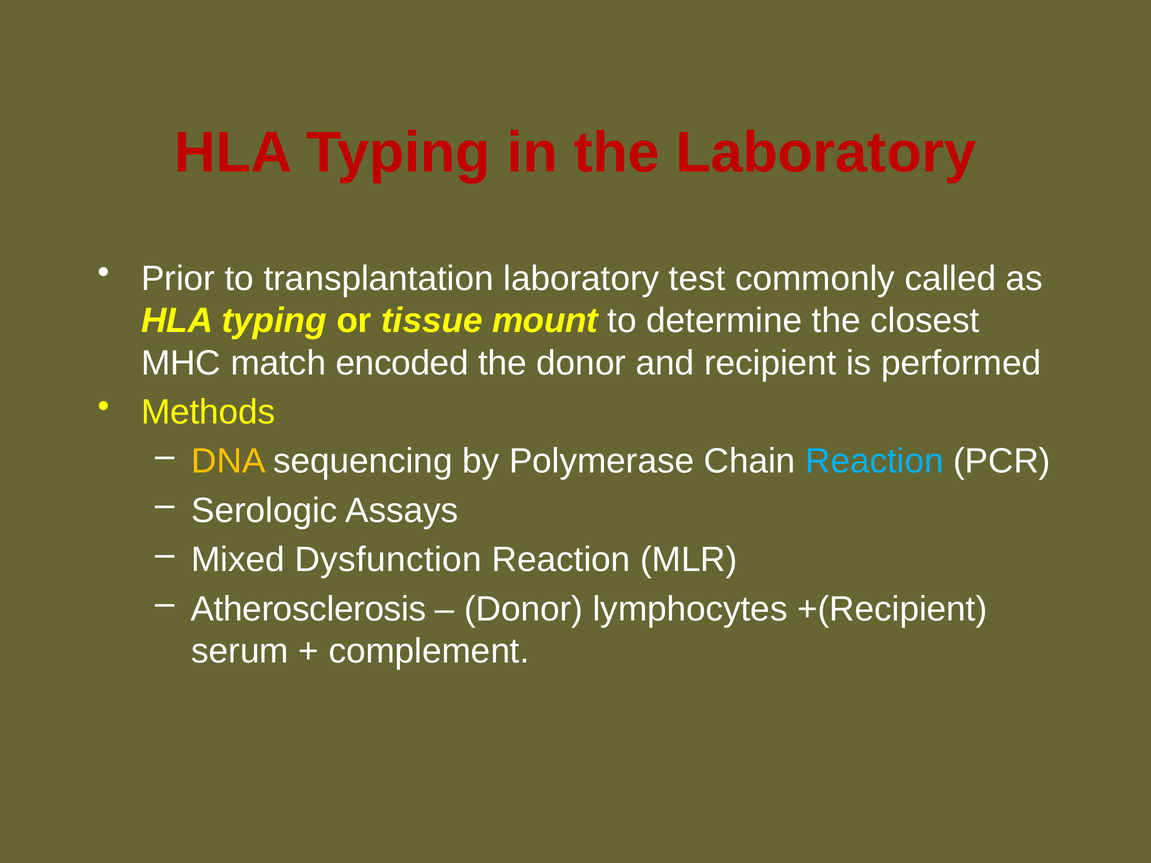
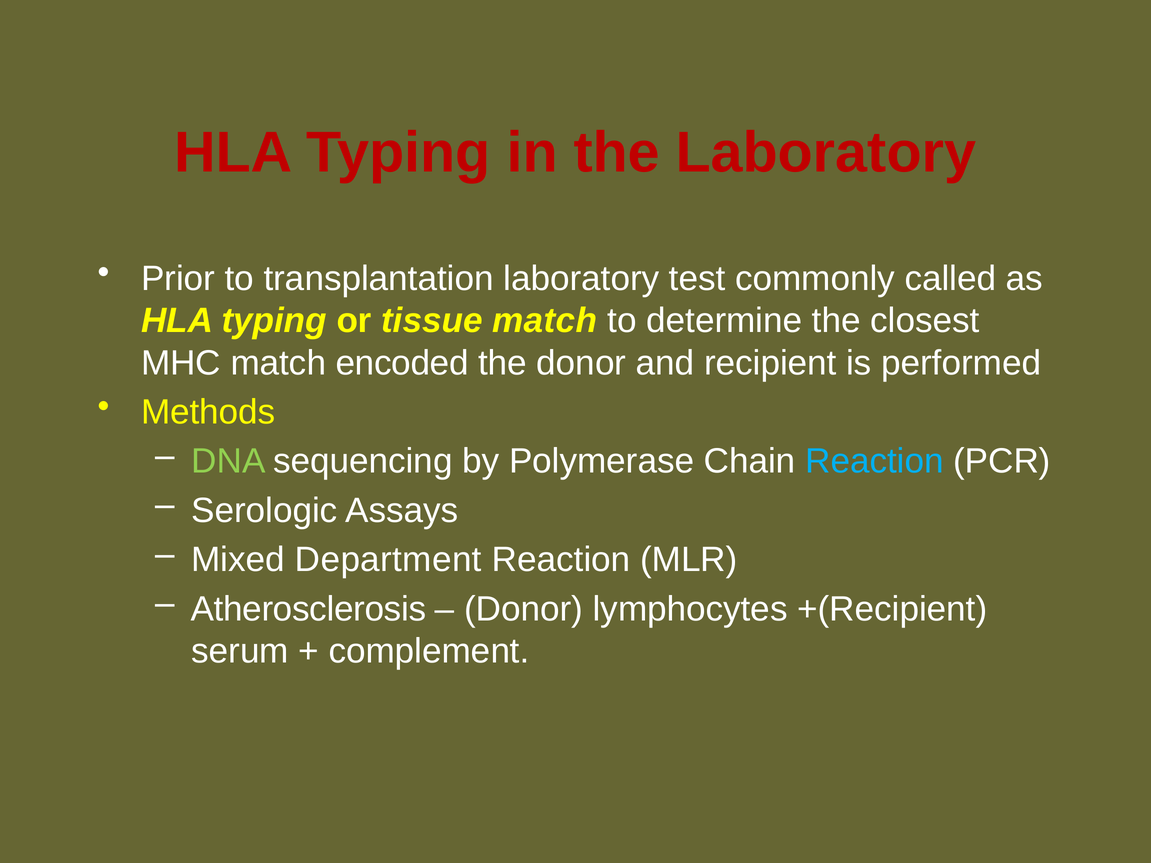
tissue mount: mount -> match
DNA colour: yellow -> light green
Dysfunction: Dysfunction -> Department
